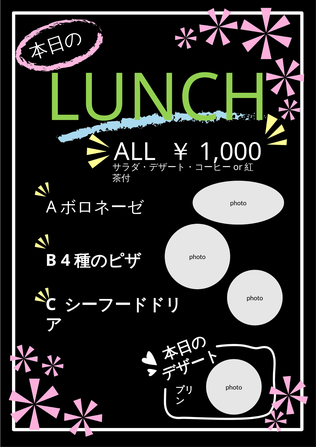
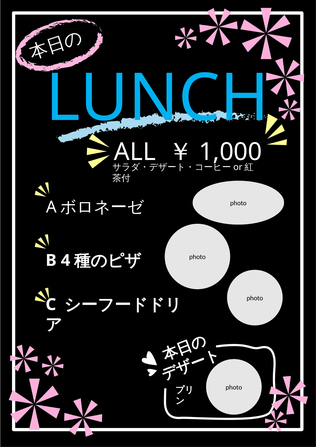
LUNCH colour: light green -> light blue
